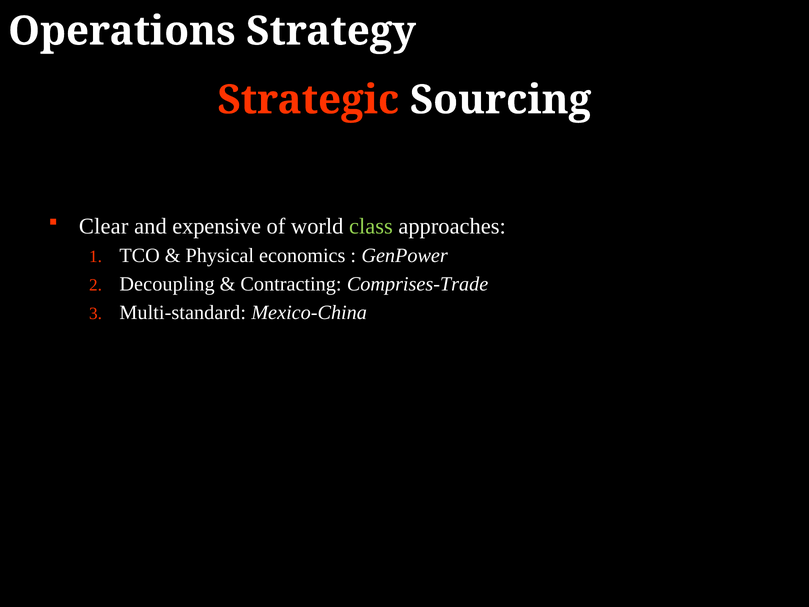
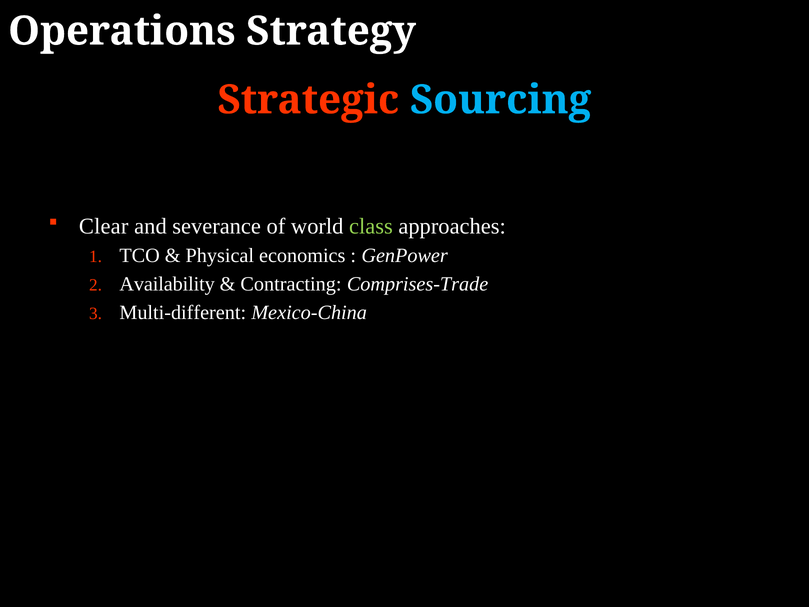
Sourcing colour: white -> light blue
expensive: expensive -> severance
Decoupling: Decoupling -> Availability
Multi-standard: Multi-standard -> Multi-different
